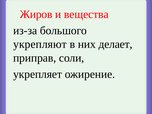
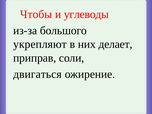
Жиров: Жиров -> Чтобы
вещества: вещества -> углеводы
укрепляет: укрепляет -> двигаться
